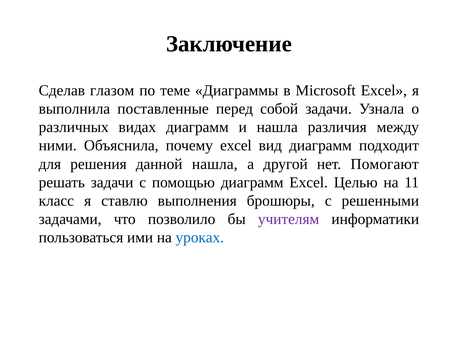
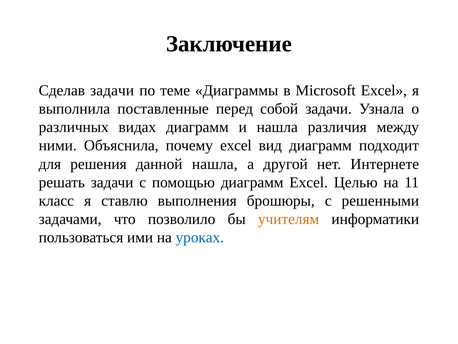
Сделав глазом: глазом -> задачи
Помогают: Помогают -> Интернете
учителям colour: purple -> orange
